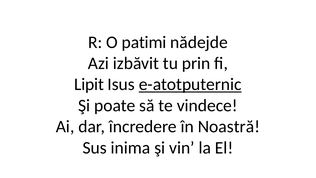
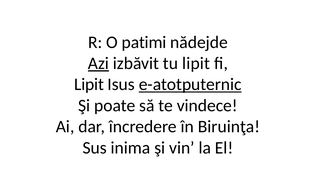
Azi underline: none -> present
tu prin: prin -> lipit
Noastră: Noastră -> Biruinţa
